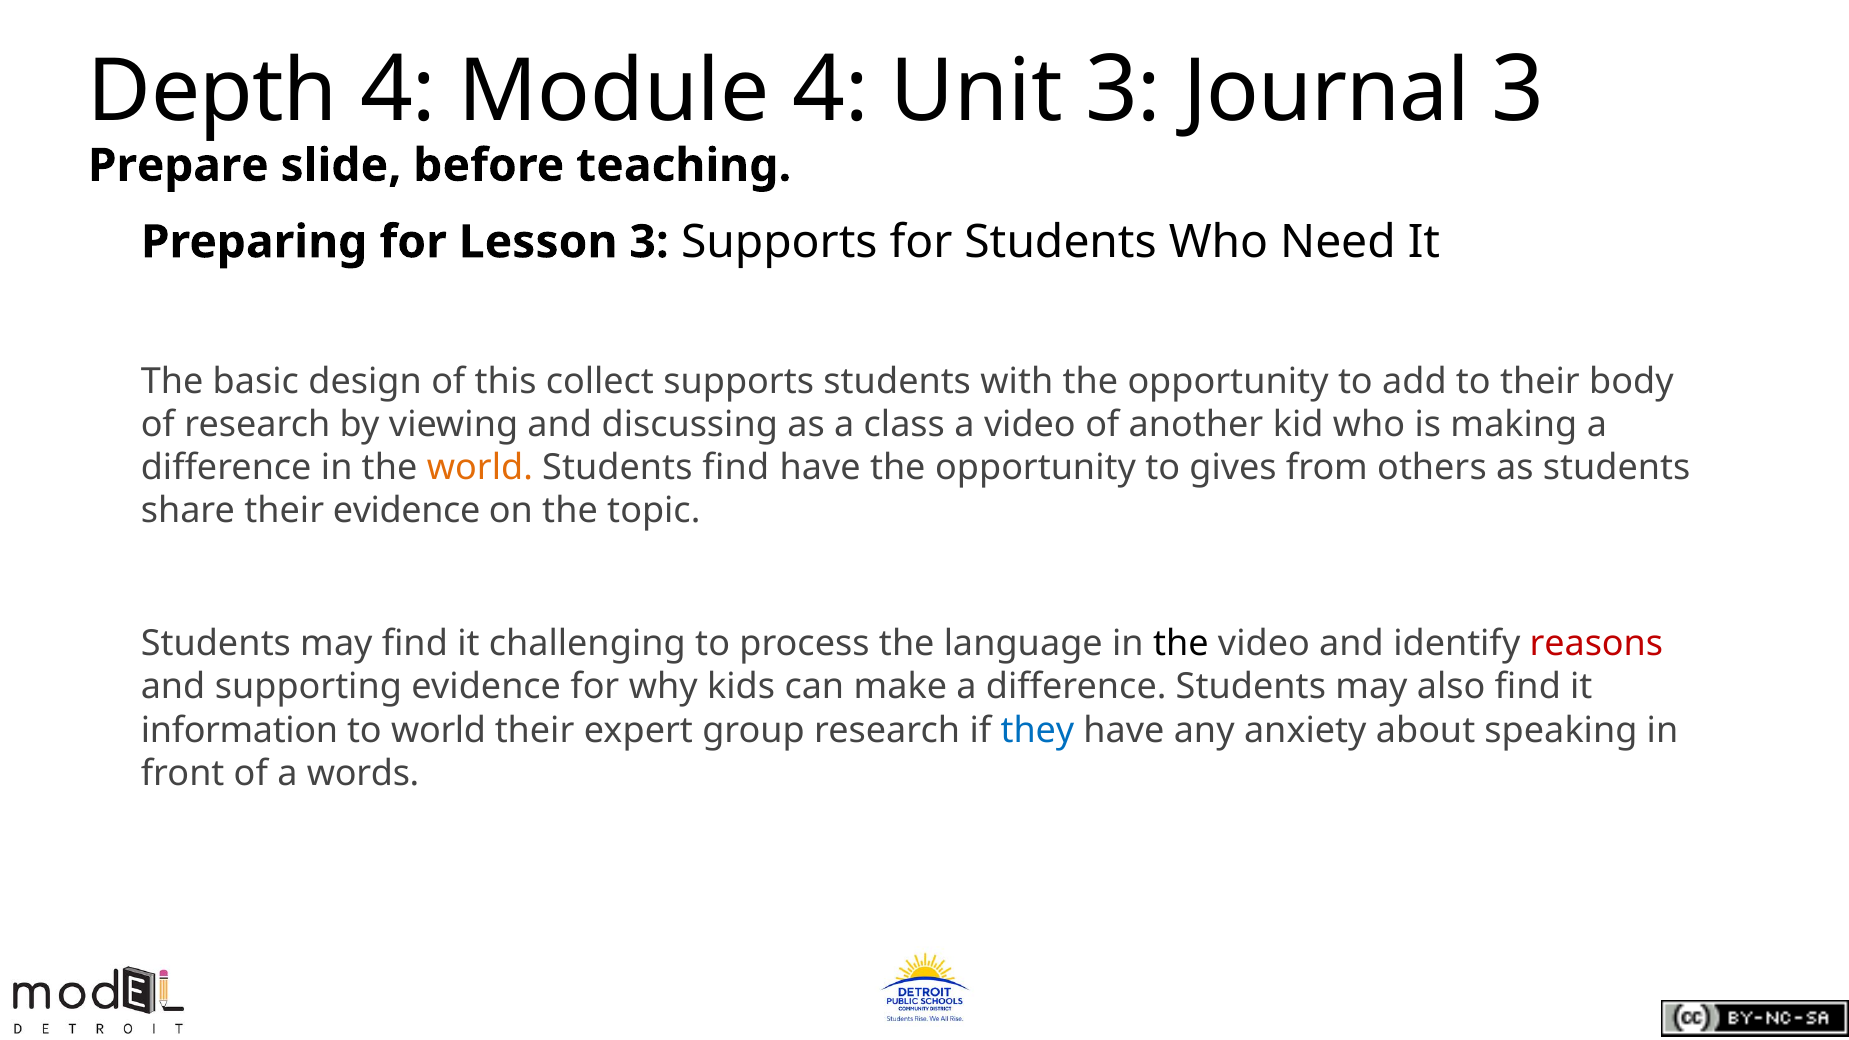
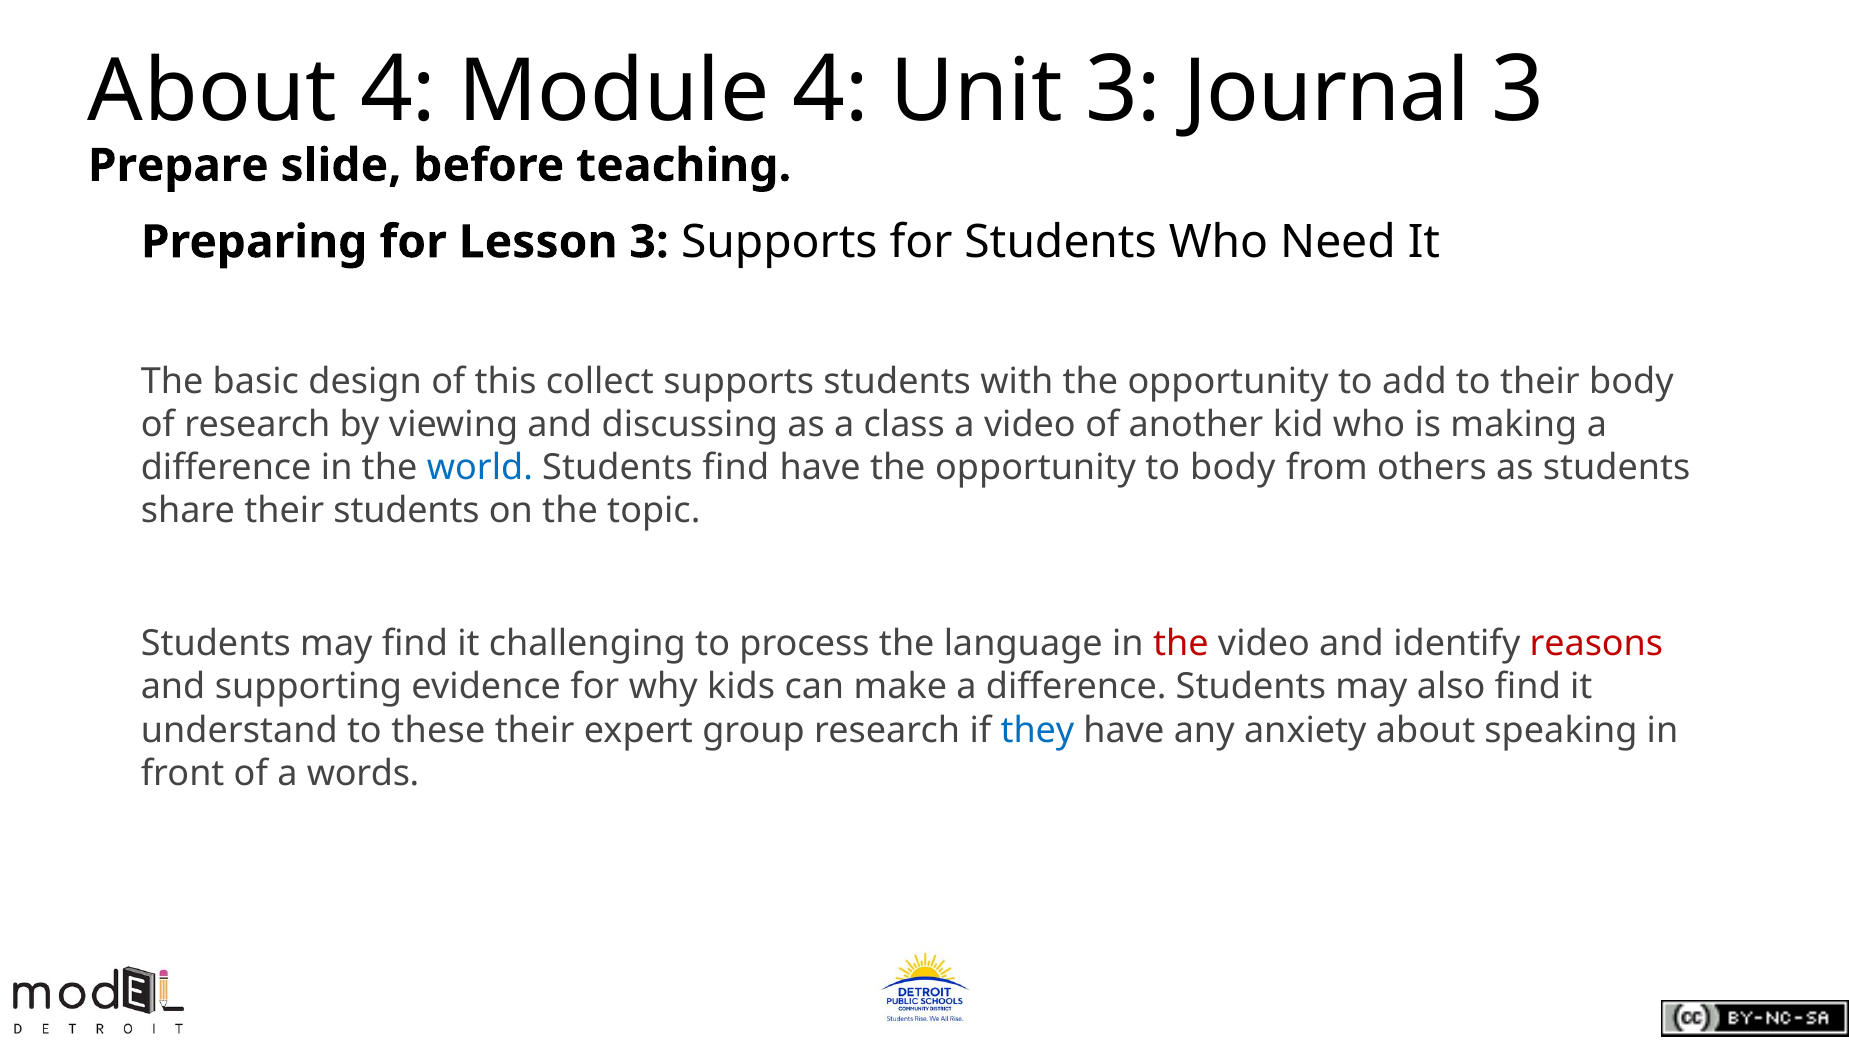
Depth at (213, 92): Depth -> About
world at (480, 468) colour: orange -> blue
to gives: gives -> body
their evidence: evidence -> students
the at (1181, 644) colour: black -> red
information: information -> understand
to world: world -> these
